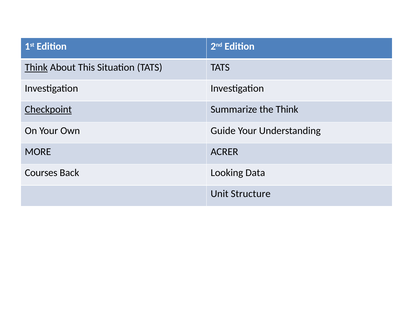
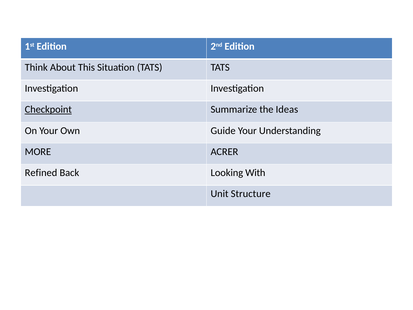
Think at (36, 67) underline: present -> none
the Think: Think -> Ideas
Courses: Courses -> Refined
Data: Data -> With
